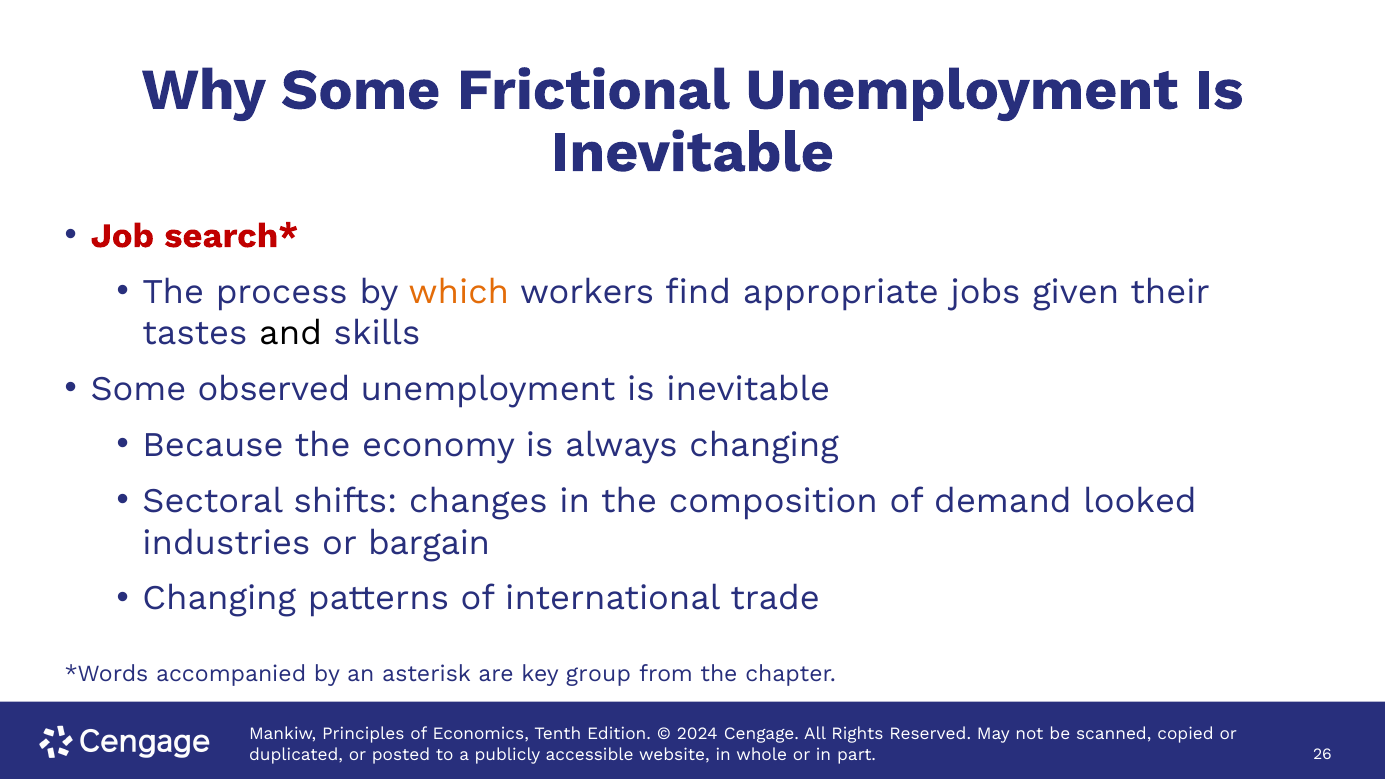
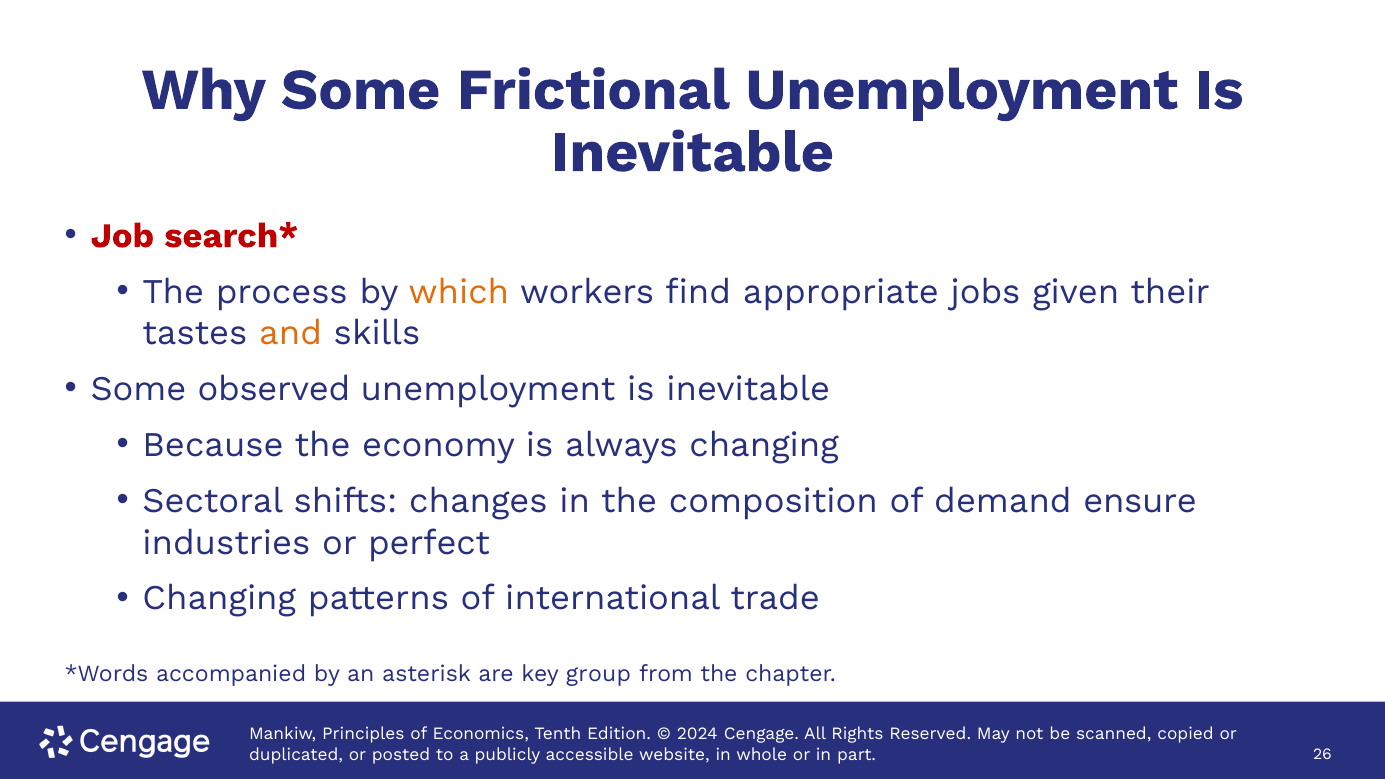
and colour: black -> orange
looked: looked -> ensure
bargain: bargain -> perfect
